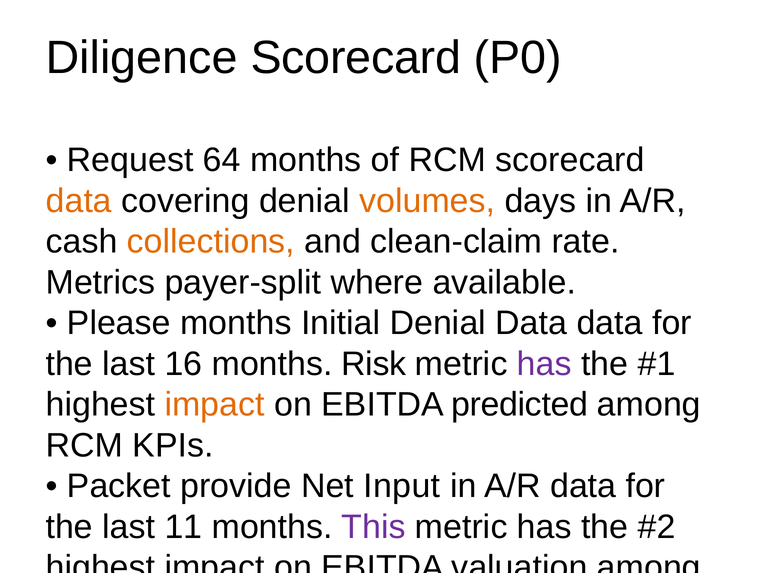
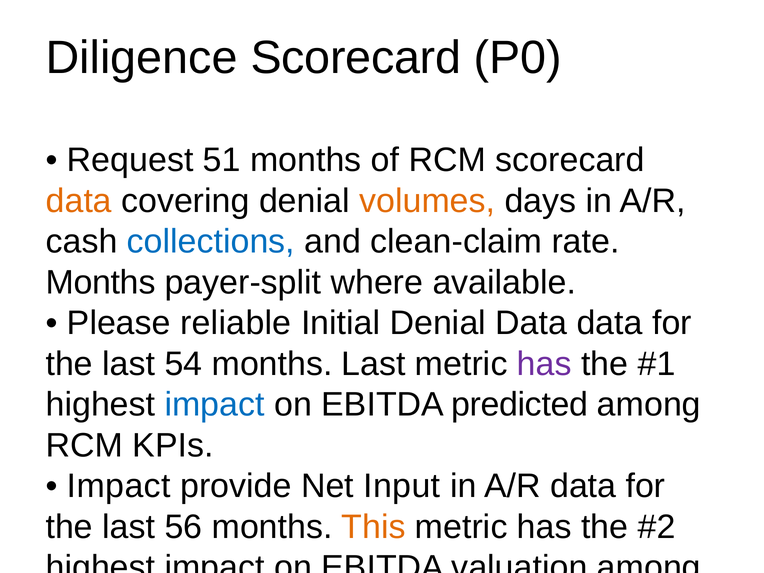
64: 64 -> 51
collections colour: orange -> blue
Metrics at (100, 282): Metrics -> Months
Please months: months -> reliable
16: 16 -> 54
months Risk: Risk -> Last
impact at (215, 405) colour: orange -> blue
Packet at (119, 486): Packet -> Impact
11: 11 -> 56
This at (374, 527) colour: purple -> orange
